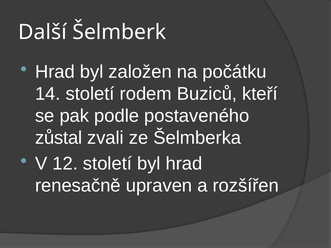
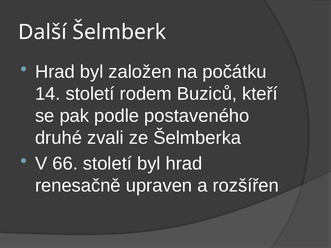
zůstal: zůstal -> druhé
12: 12 -> 66
